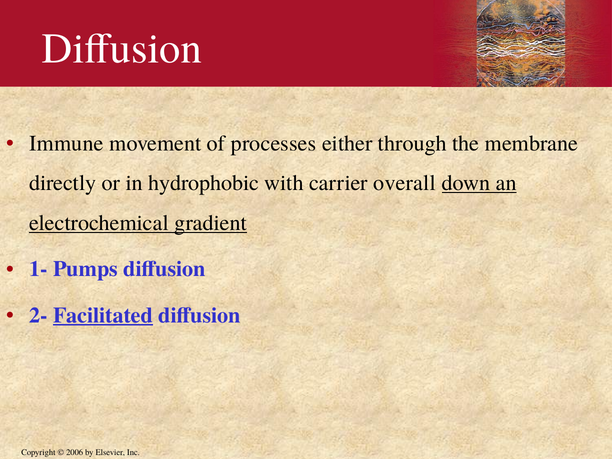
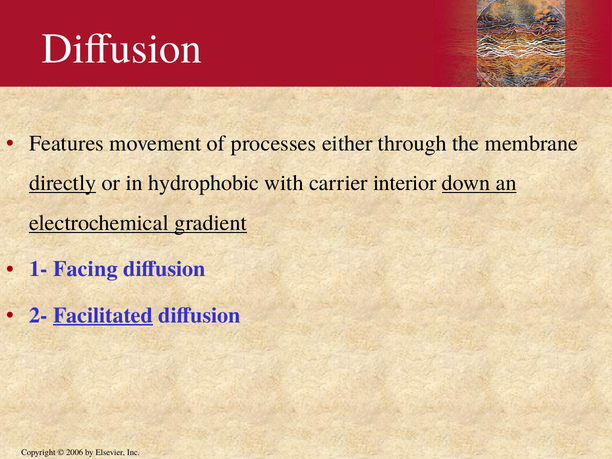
Immune: Immune -> Features
directly underline: none -> present
overall: overall -> interior
Pumps: Pumps -> Facing
